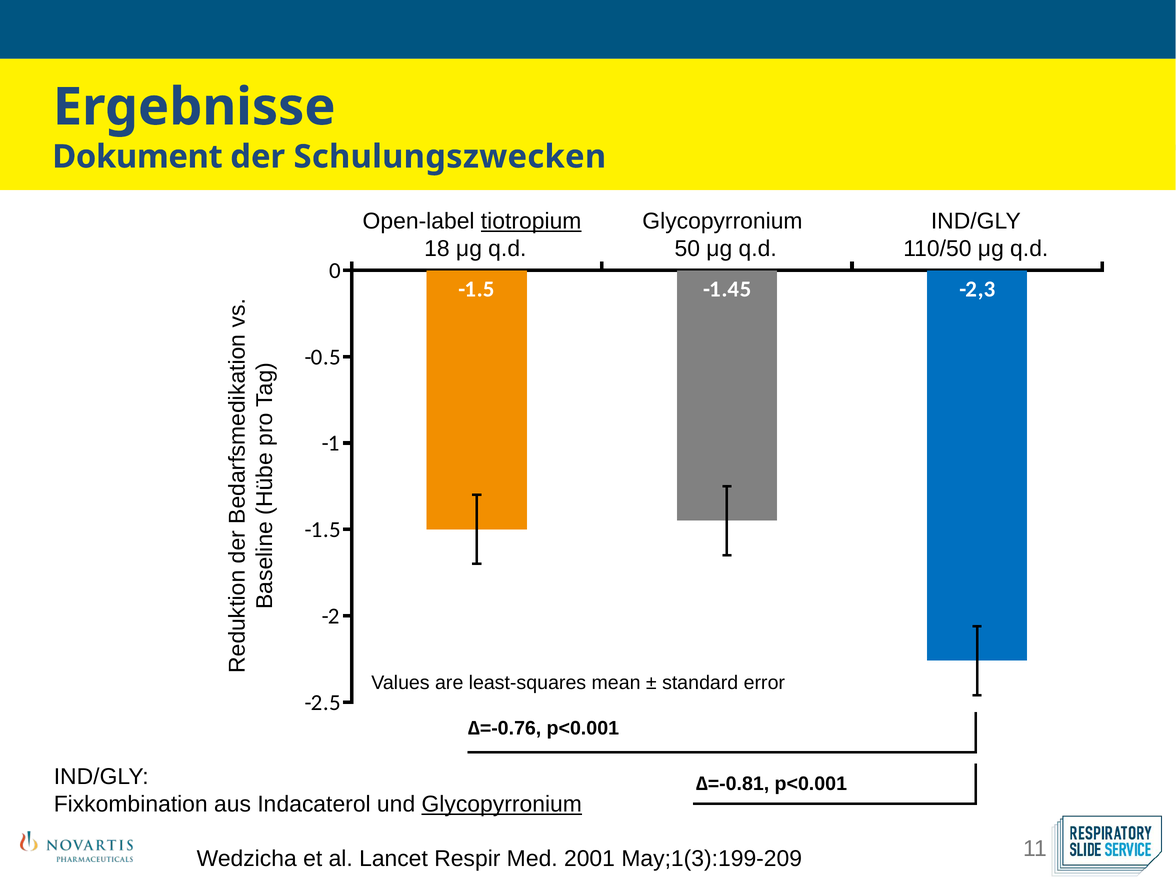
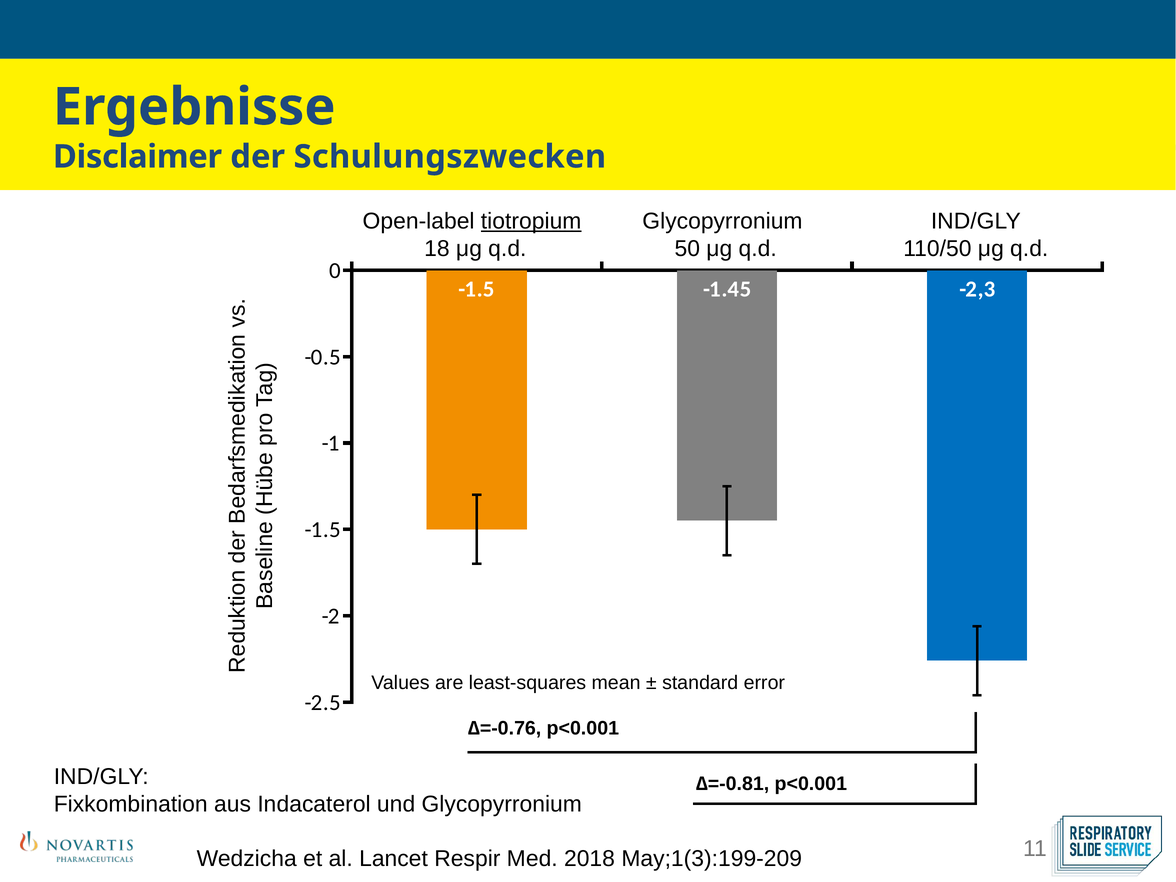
Dokument: Dokument -> Disclaimer
Glycopyrronium at (502, 804) underline: present -> none
2001: 2001 -> 2018
